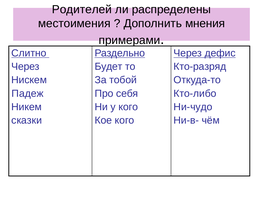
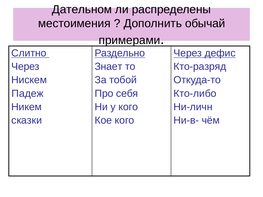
Родителей: Родителей -> Дательном
мнения: мнения -> обычай
Будет: Будет -> Знает
Ни-чудо: Ни-чудо -> Ни-личн
